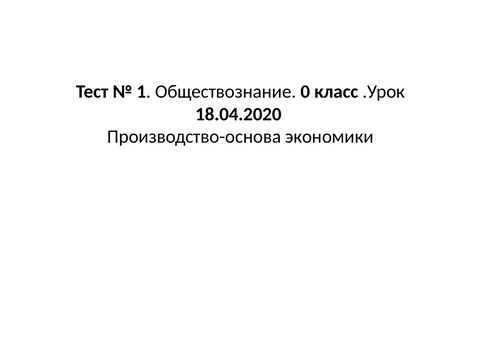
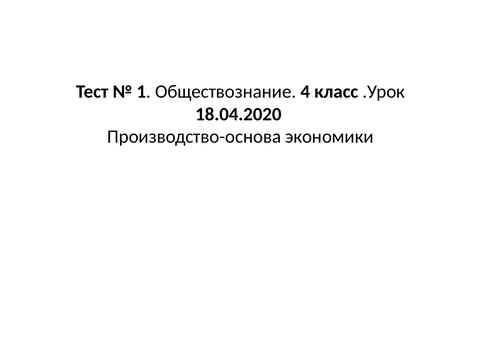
0: 0 -> 4
